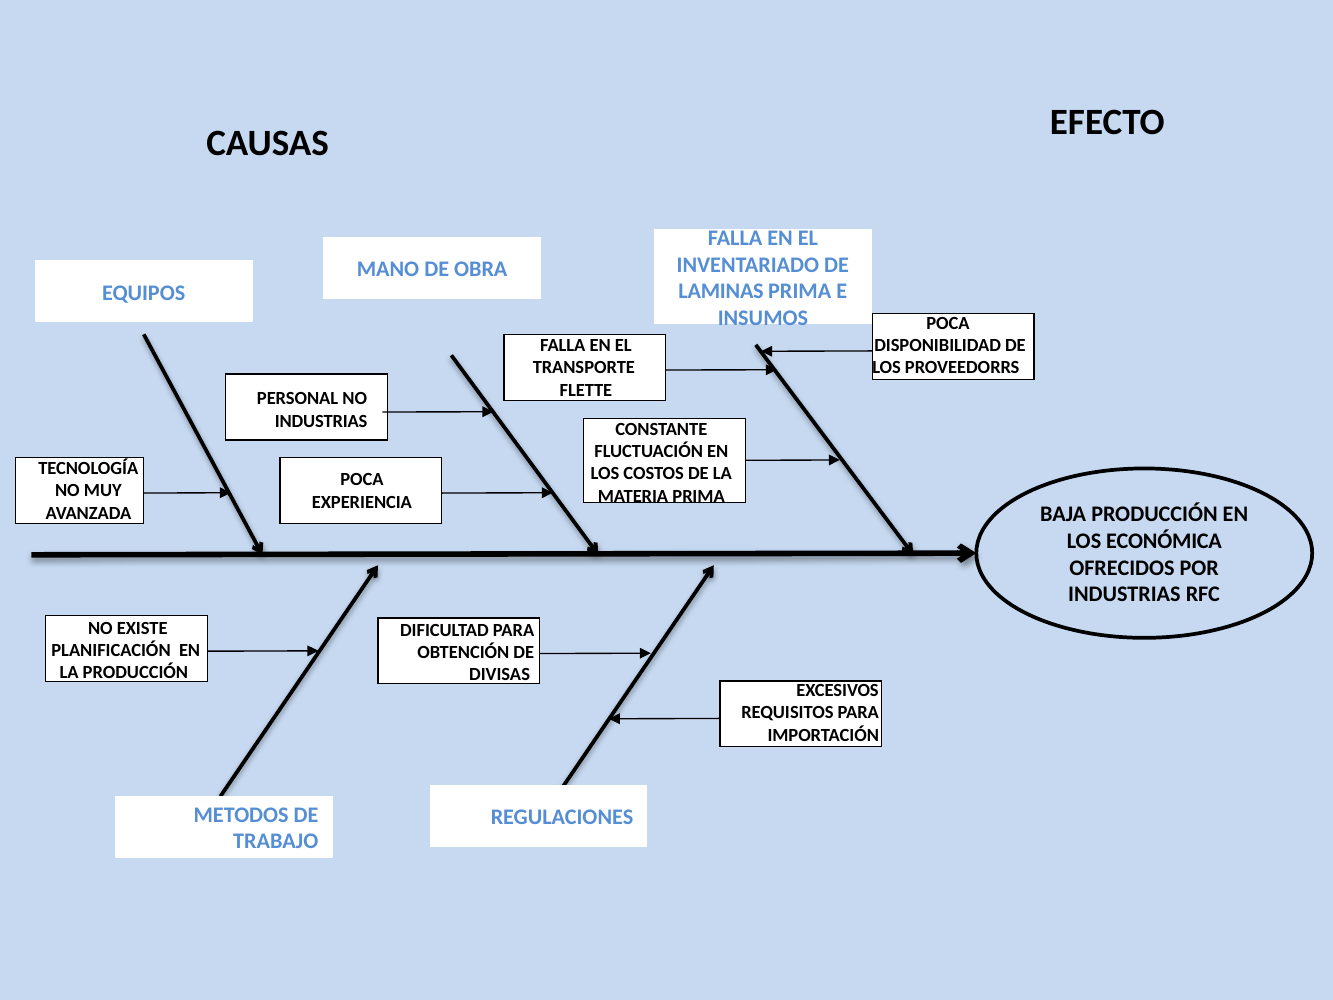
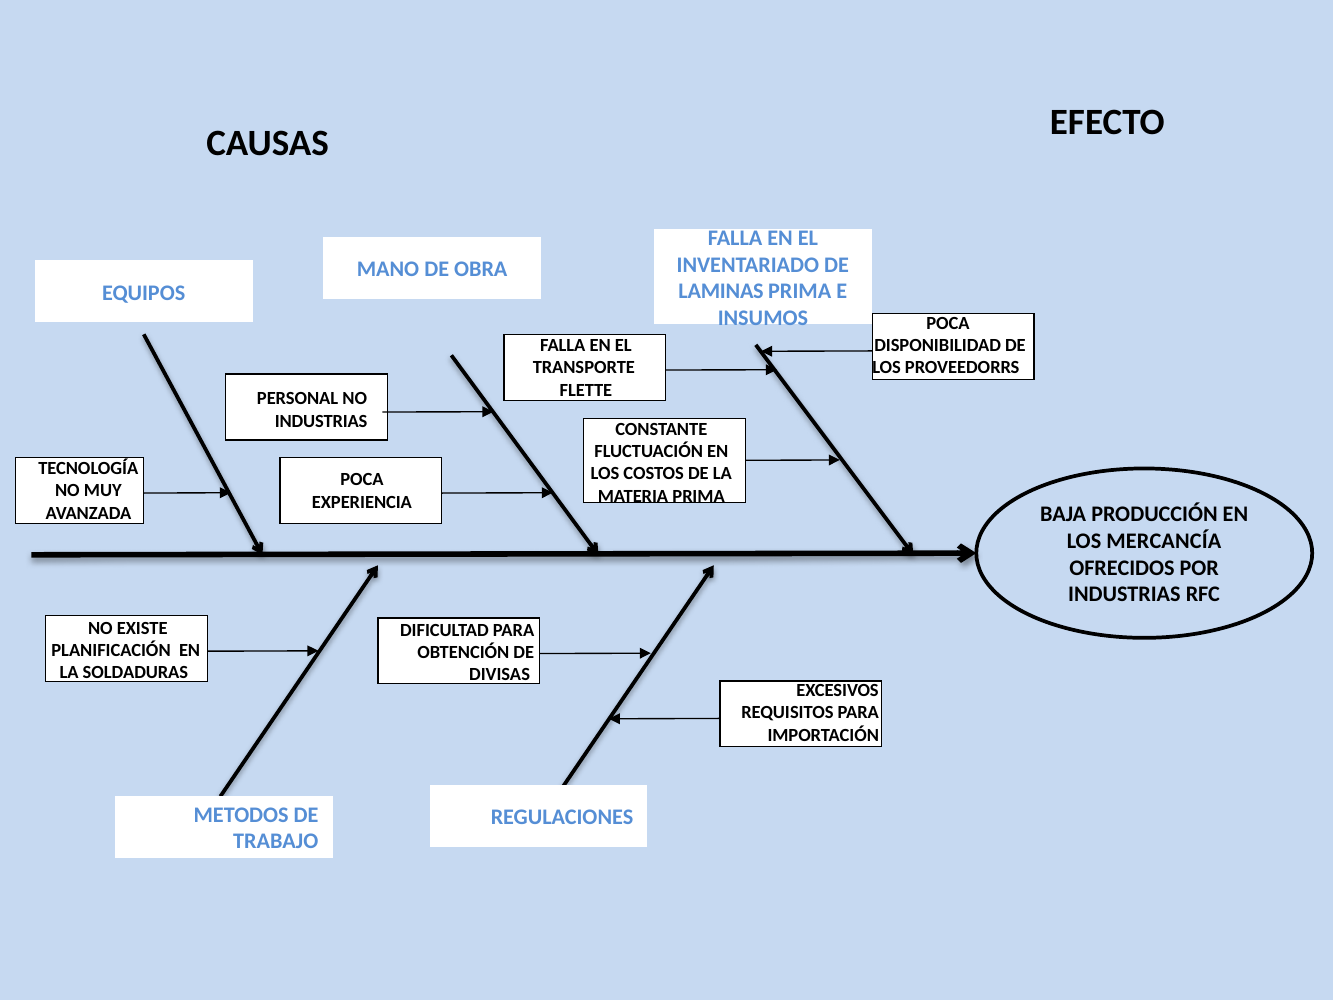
ECONÓMICA: ECONÓMICA -> MERCANCÍA
LA PRODUCCIÓN: PRODUCCIÓN -> SOLDADURAS
